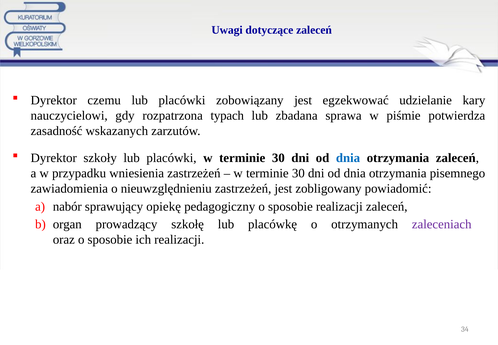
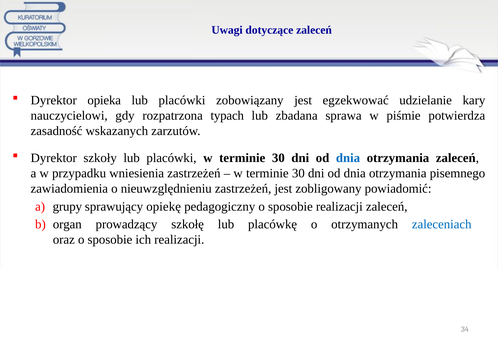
czemu: czemu -> opieka
nabór: nabór -> grupy
zaleceniach colour: purple -> blue
